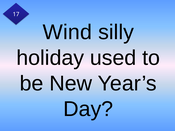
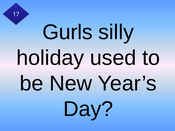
Wind: Wind -> Gurls
